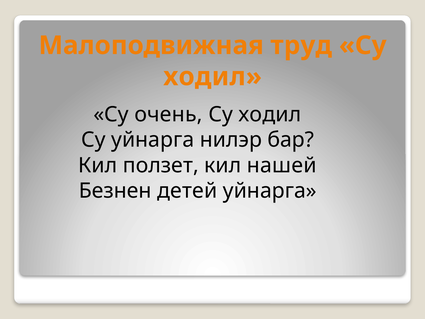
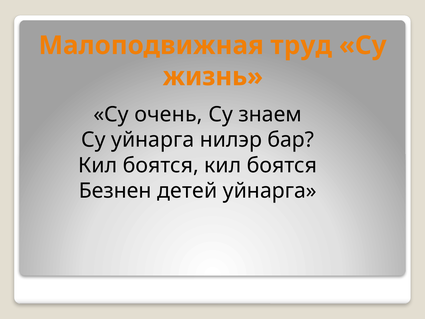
ходил at (213, 77): ходил -> жизнь
ходил at (270, 114): ходил -> знаем
ползет at (161, 165): ползет -> боятся
нашей at (282, 165): нашей -> боятся
